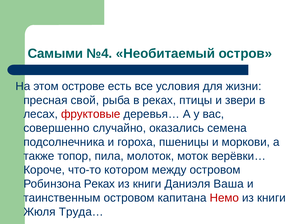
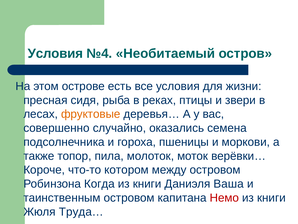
Самыми at (55, 53): Самыми -> Условия
свой: свой -> сидя
фруктовые colour: red -> orange
Робинзона Реках: Реках -> Когда
